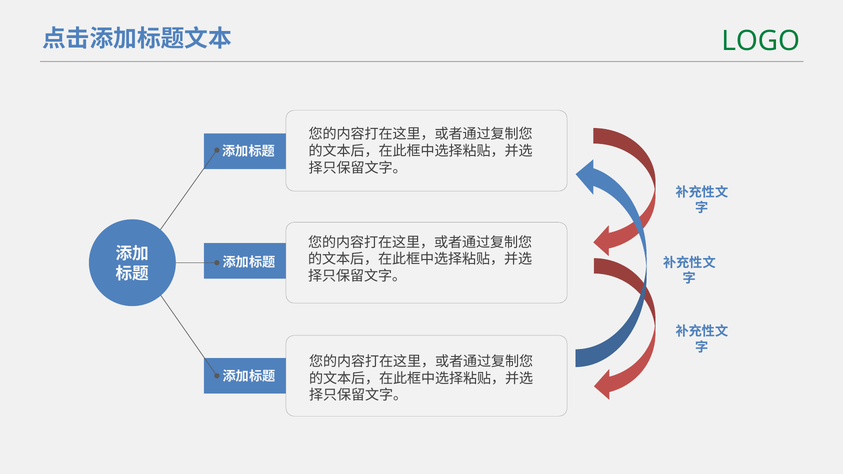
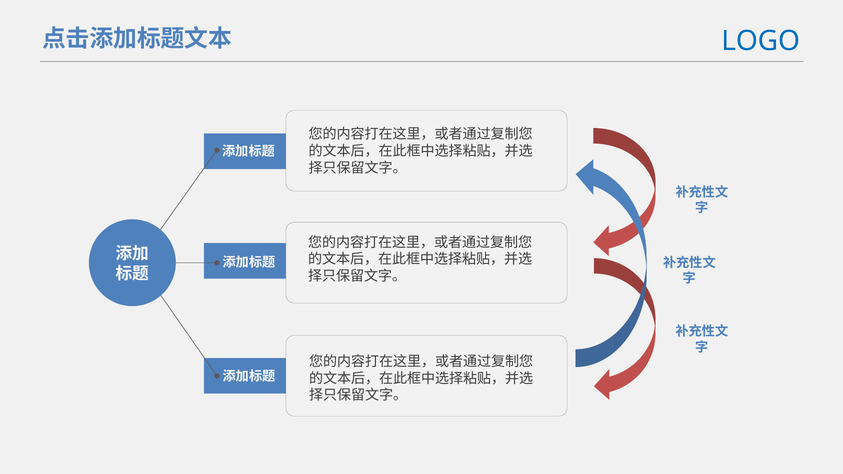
LOGO colour: green -> blue
